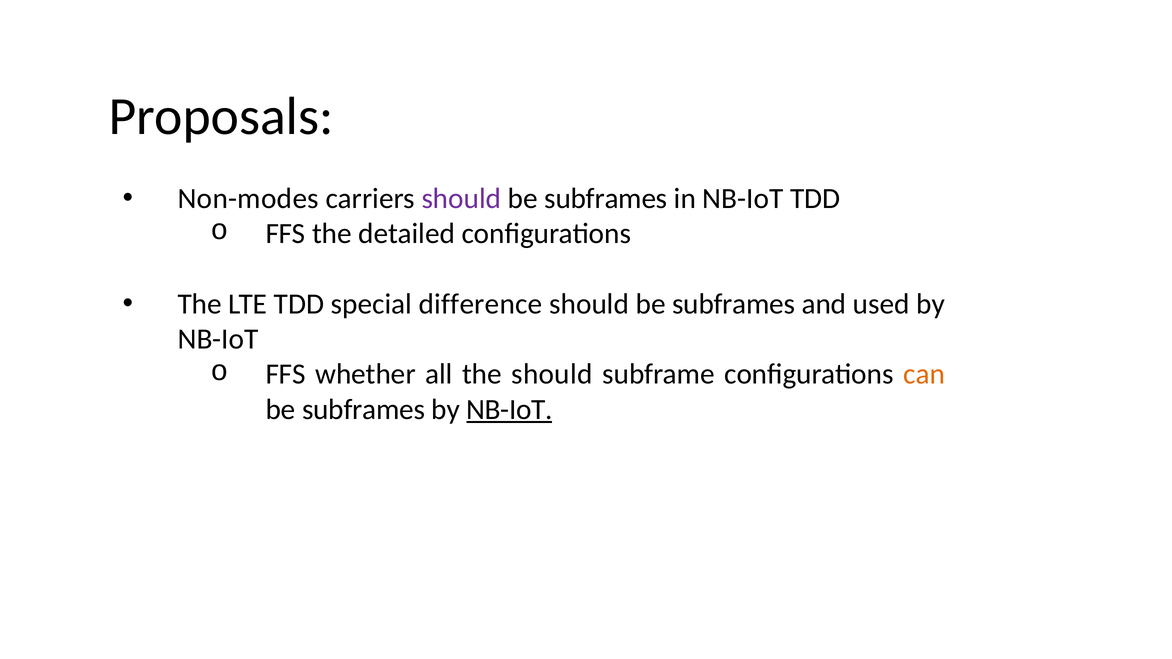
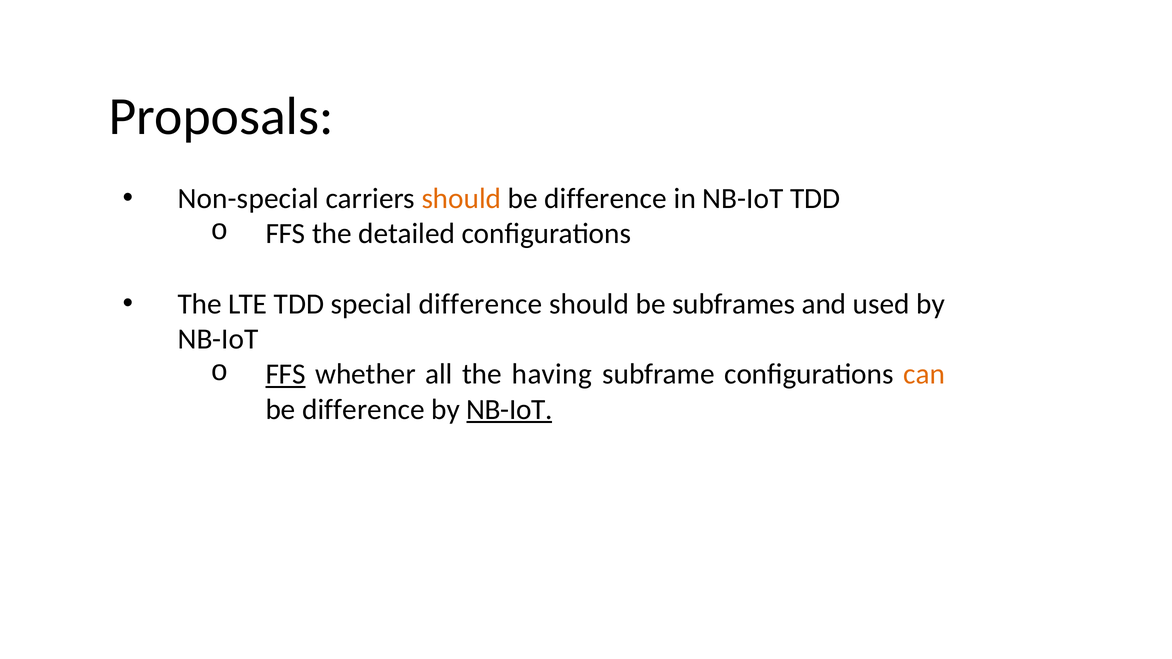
Non-modes: Non-modes -> Non-special
should at (461, 199) colour: purple -> orange
subframes at (606, 199): subframes -> difference
FFS at (286, 374) underline: none -> present
the should: should -> having
subframes at (364, 410): subframes -> difference
